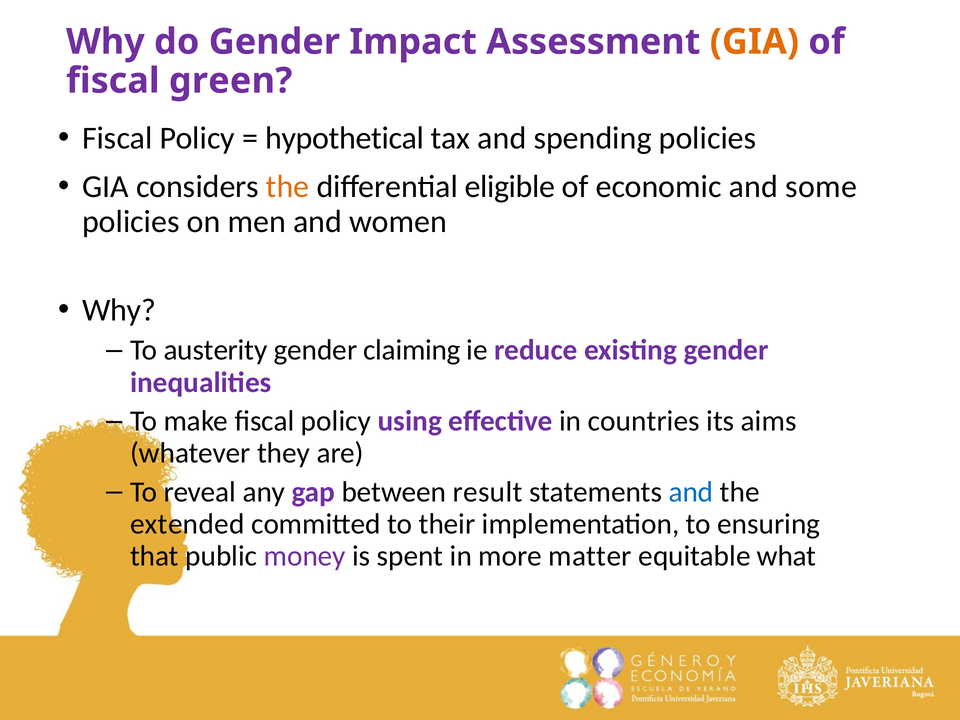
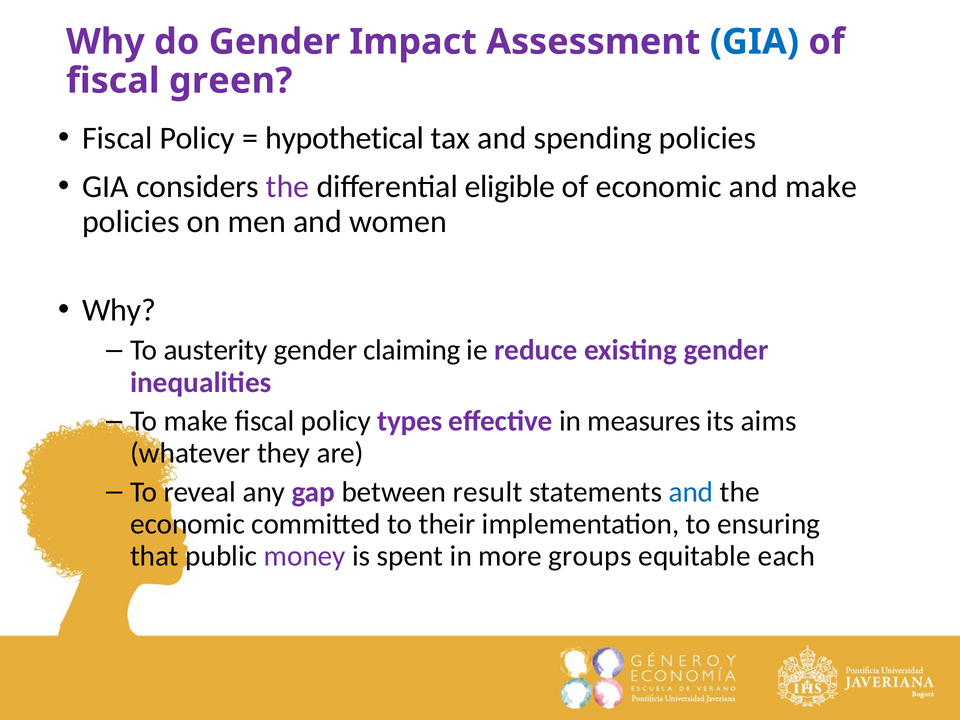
GIA at (754, 42) colour: orange -> blue
the at (288, 187) colour: orange -> purple
and some: some -> make
using: using -> types
countries: countries -> measures
extended at (187, 524): extended -> economic
matter: matter -> groups
what: what -> each
